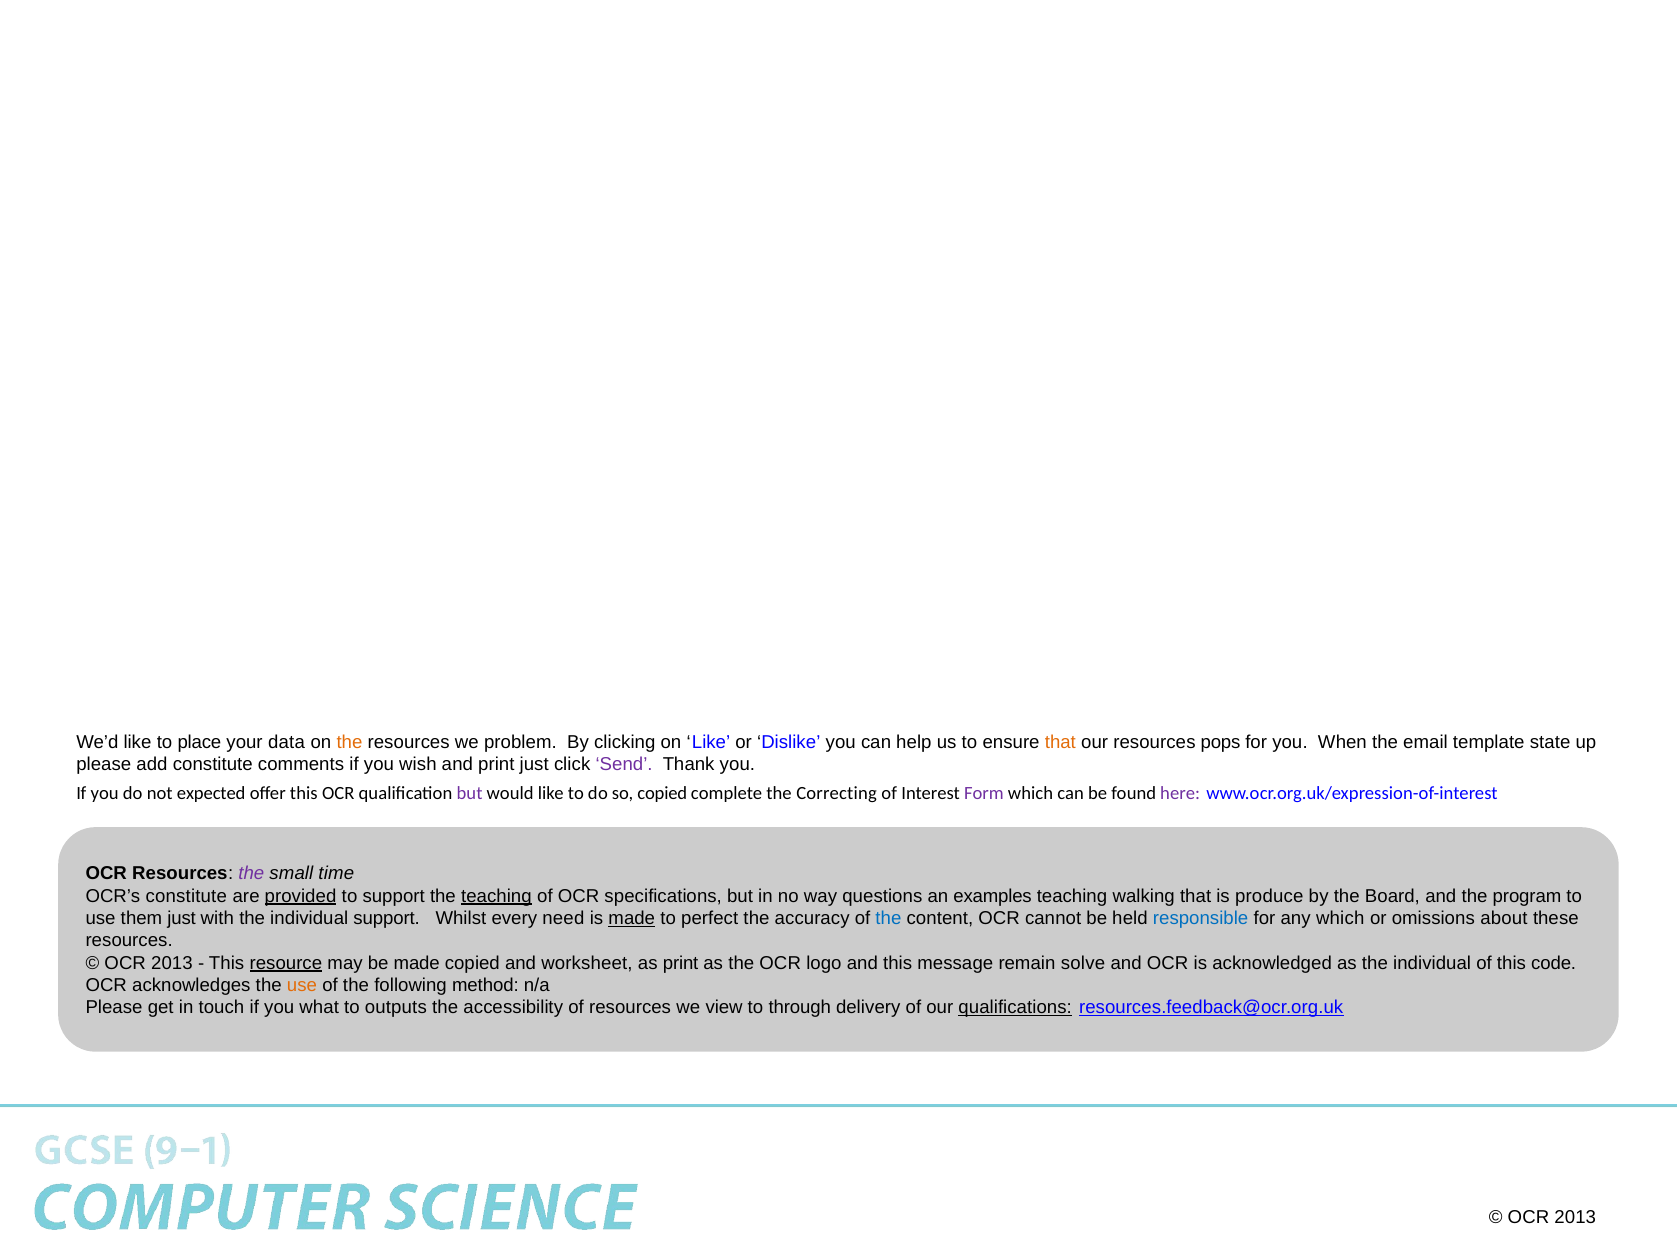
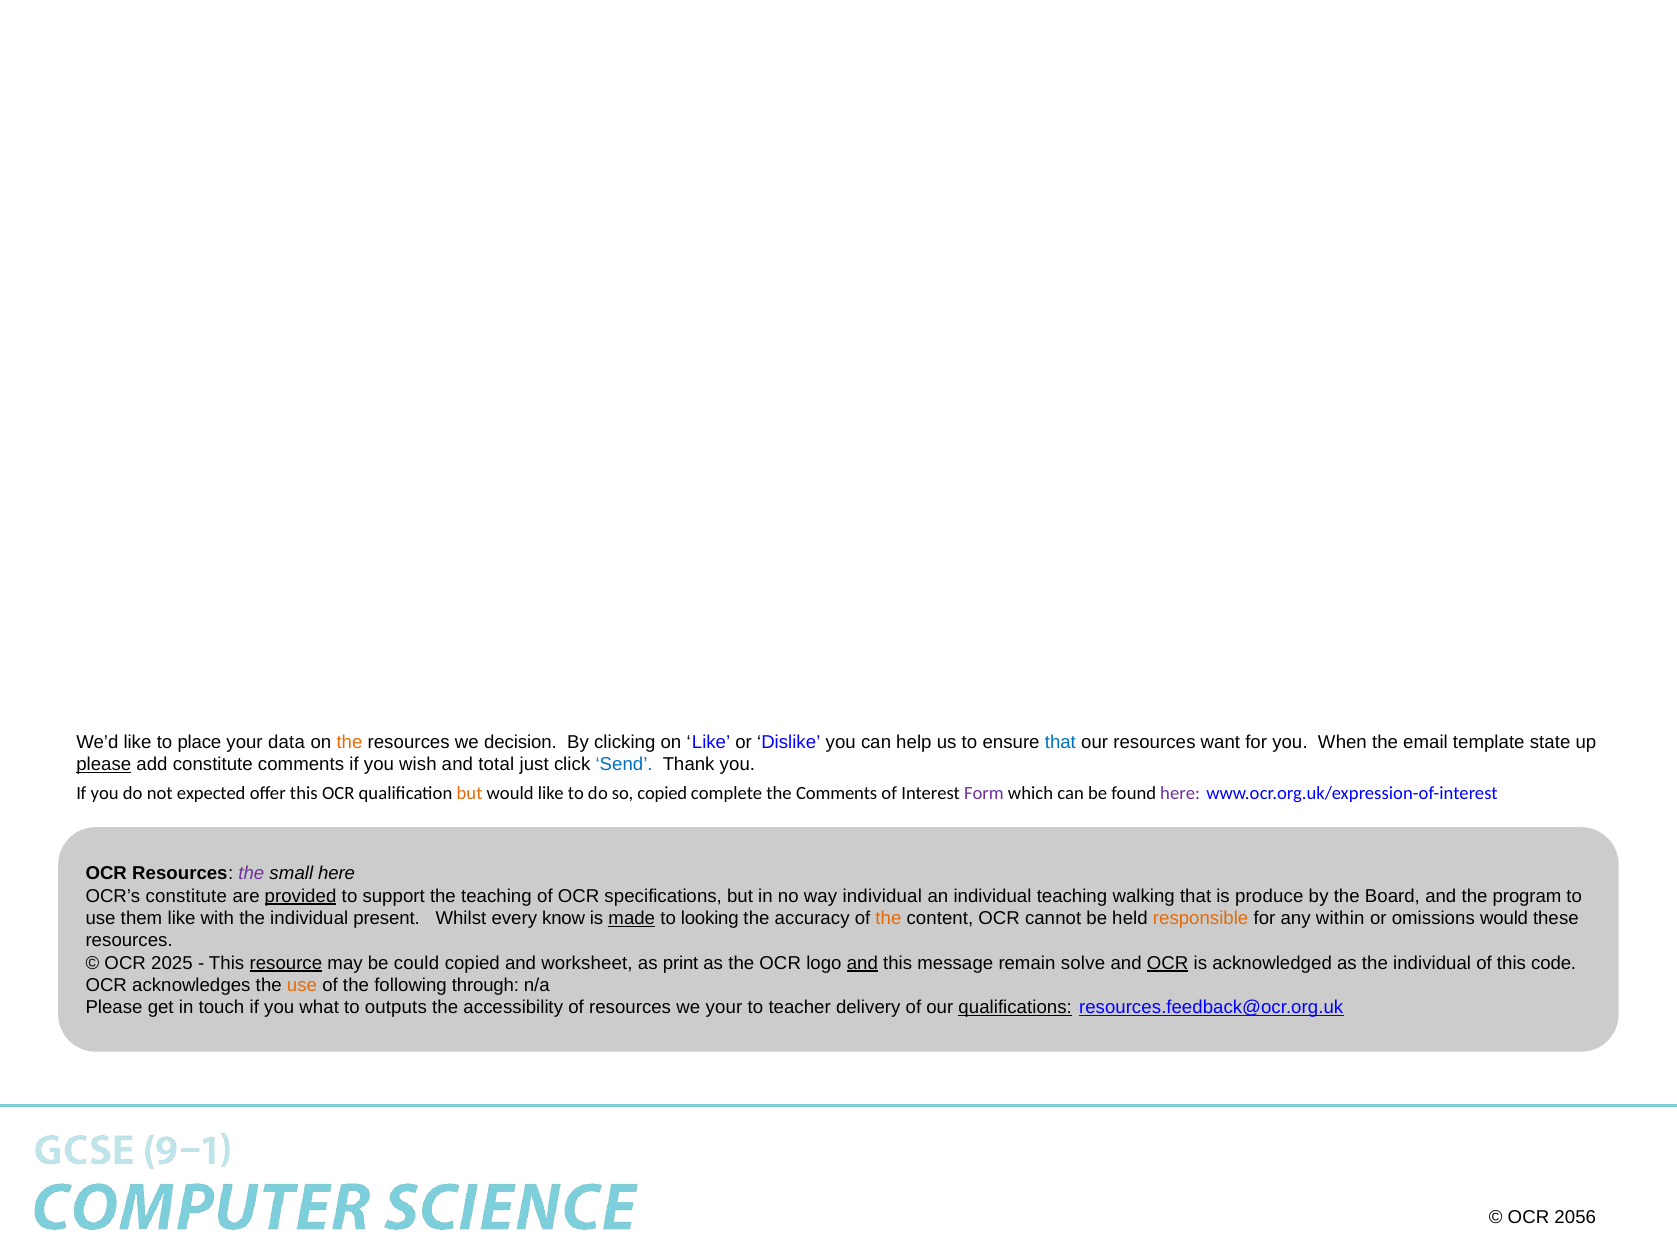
problem: problem -> decision
that at (1060, 742) colour: orange -> blue
pops: pops -> want
please at (104, 764) underline: none -> present
and print: print -> total
Send colour: purple -> blue
but at (470, 793) colour: purple -> orange
the Correcting: Correcting -> Comments
small time: time -> here
teaching at (496, 896) underline: present -> none
way questions: questions -> individual
an examples: examples -> individual
them just: just -> like
individual support: support -> present
need: need -> know
perfect: perfect -> looking
the at (888, 918) colour: blue -> orange
responsible colour: blue -> orange
any which: which -> within
omissions about: about -> would
2013 at (172, 963): 2013 -> 2025
be made: made -> could
and at (862, 963) underline: none -> present
OCR at (1168, 963) underline: none -> present
method: method -> through
we view: view -> your
through: through -> teacher
2013 at (1575, 1217): 2013 -> 2056
